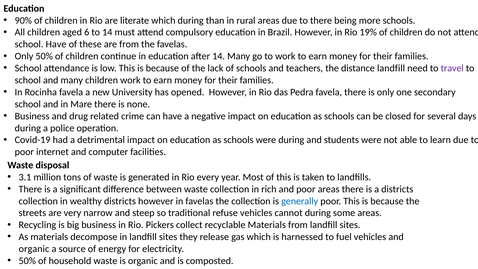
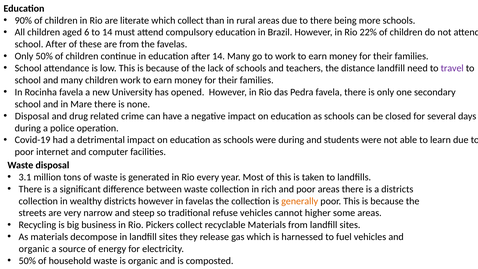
which during: during -> collect
19%: 19% -> 22%
school Have: Have -> After
Business at (32, 116): Business -> Disposal
generally colour: blue -> orange
cannot during: during -> higher
